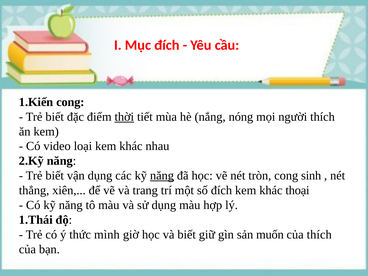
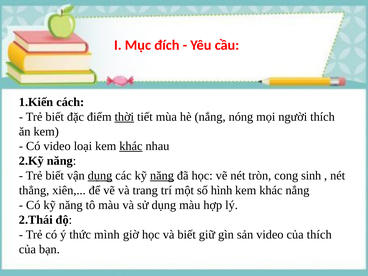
1.Kiến cong: cong -> cách
khác at (131, 146) underline: none -> present
dụng at (100, 176) underline: none -> present
số đích: đích -> hình
khác thoại: thoại -> nắng
1.Thái: 1.Thái -> 2.Thái
sản muốn: muốn -> video
